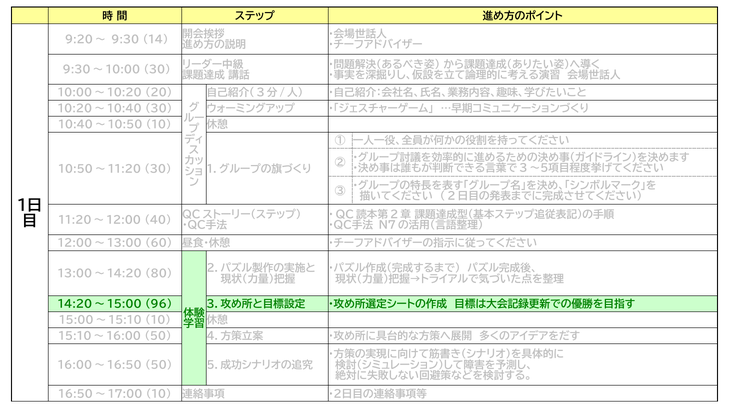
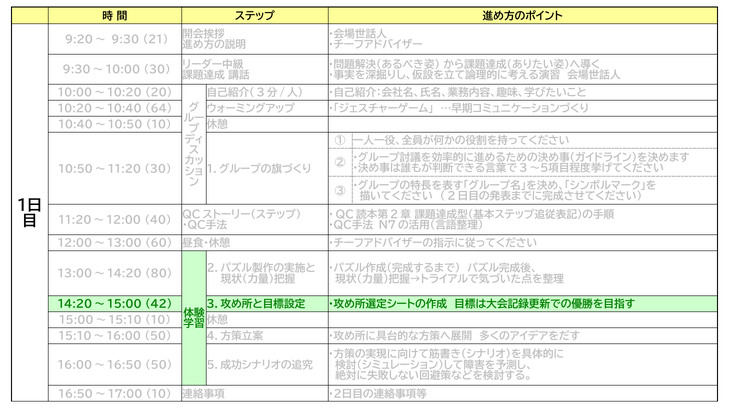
14: 14 -> 21
10:20～10:40 30: 30 -> 64
96: 96 -> 42
